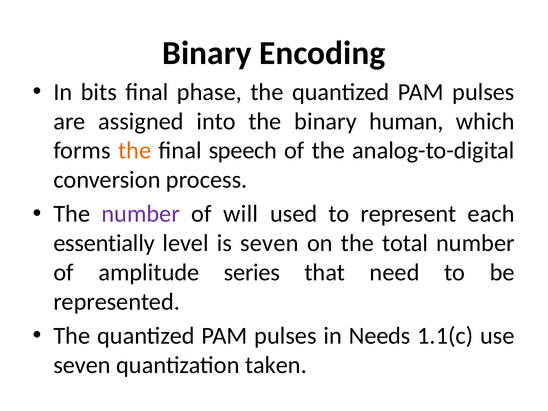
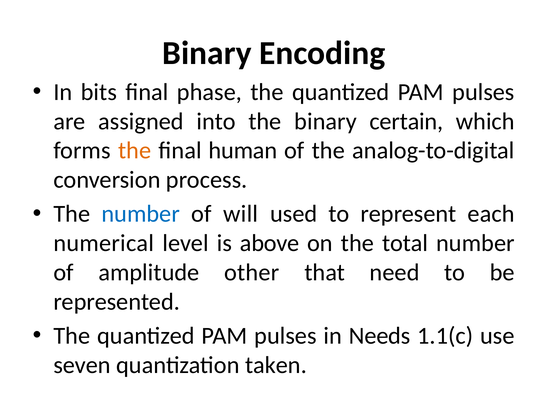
human: human -> certain
speech: speech -> human
number at (141, 214) colour: purple -> blue
essentially: essentially -> numerical
is seven: seven -> above
series: series -> other
